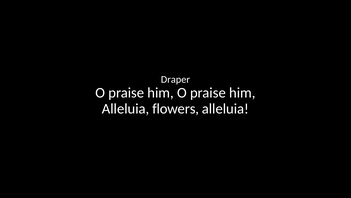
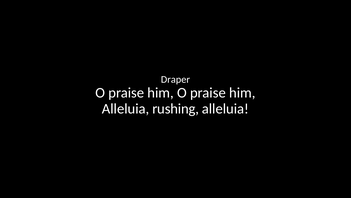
flowers: flowers -> rushing
